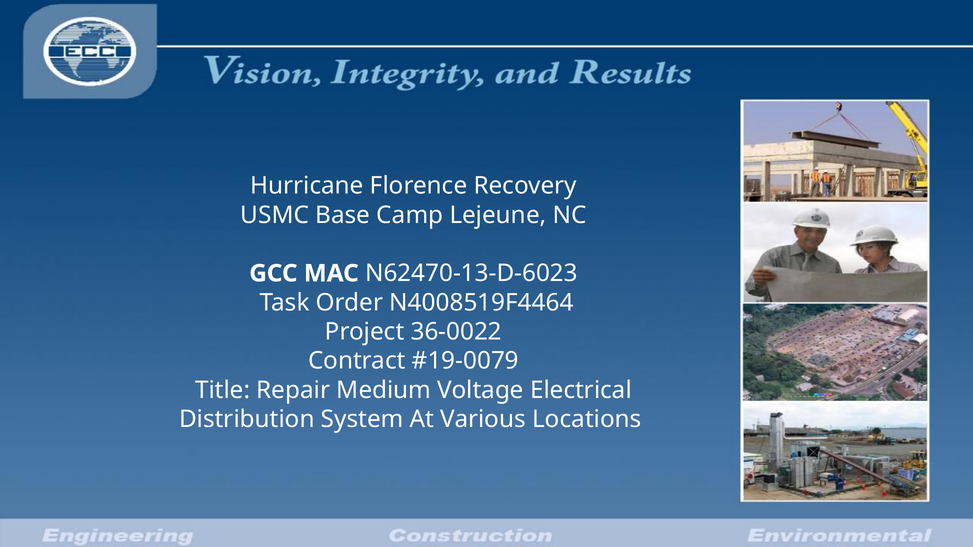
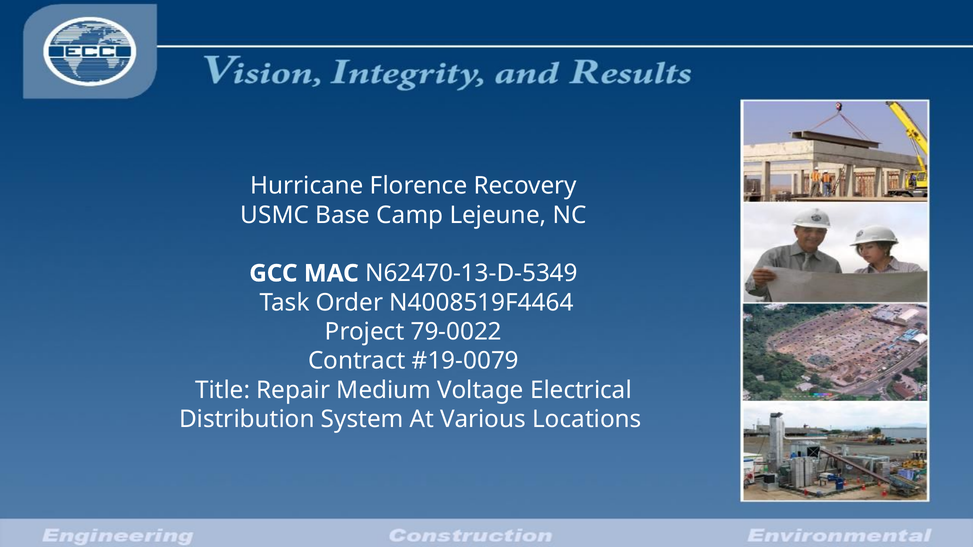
N62470-13-D-6023: N62470-13-D-6023 -> N62470-13-D-5349
36-0022: 36-0022 -> 79-0022
